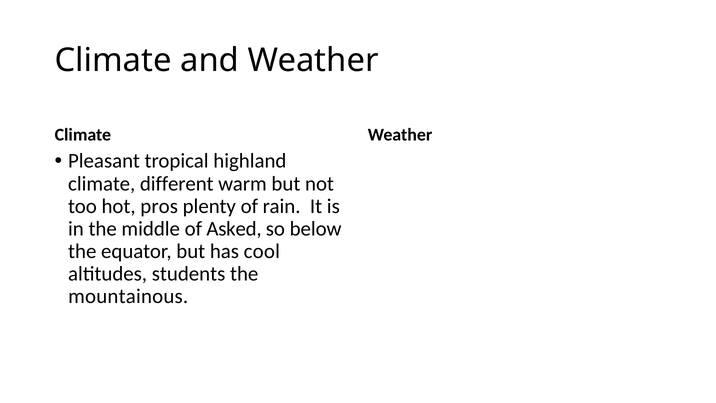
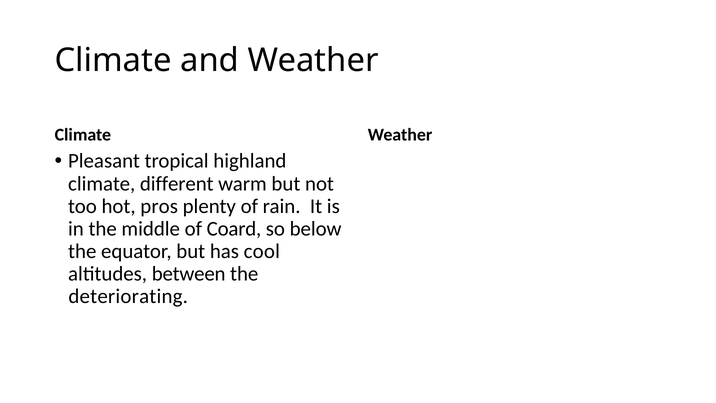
Asked: Asked -> Coard
students: students -> between
mountainous: mountainous -> deteriorating
